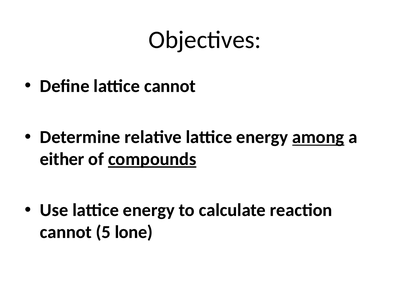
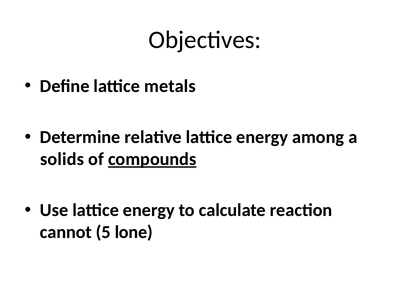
lattice cannot: cannot -> metals
among underline: present -> none
either: either -> solids
